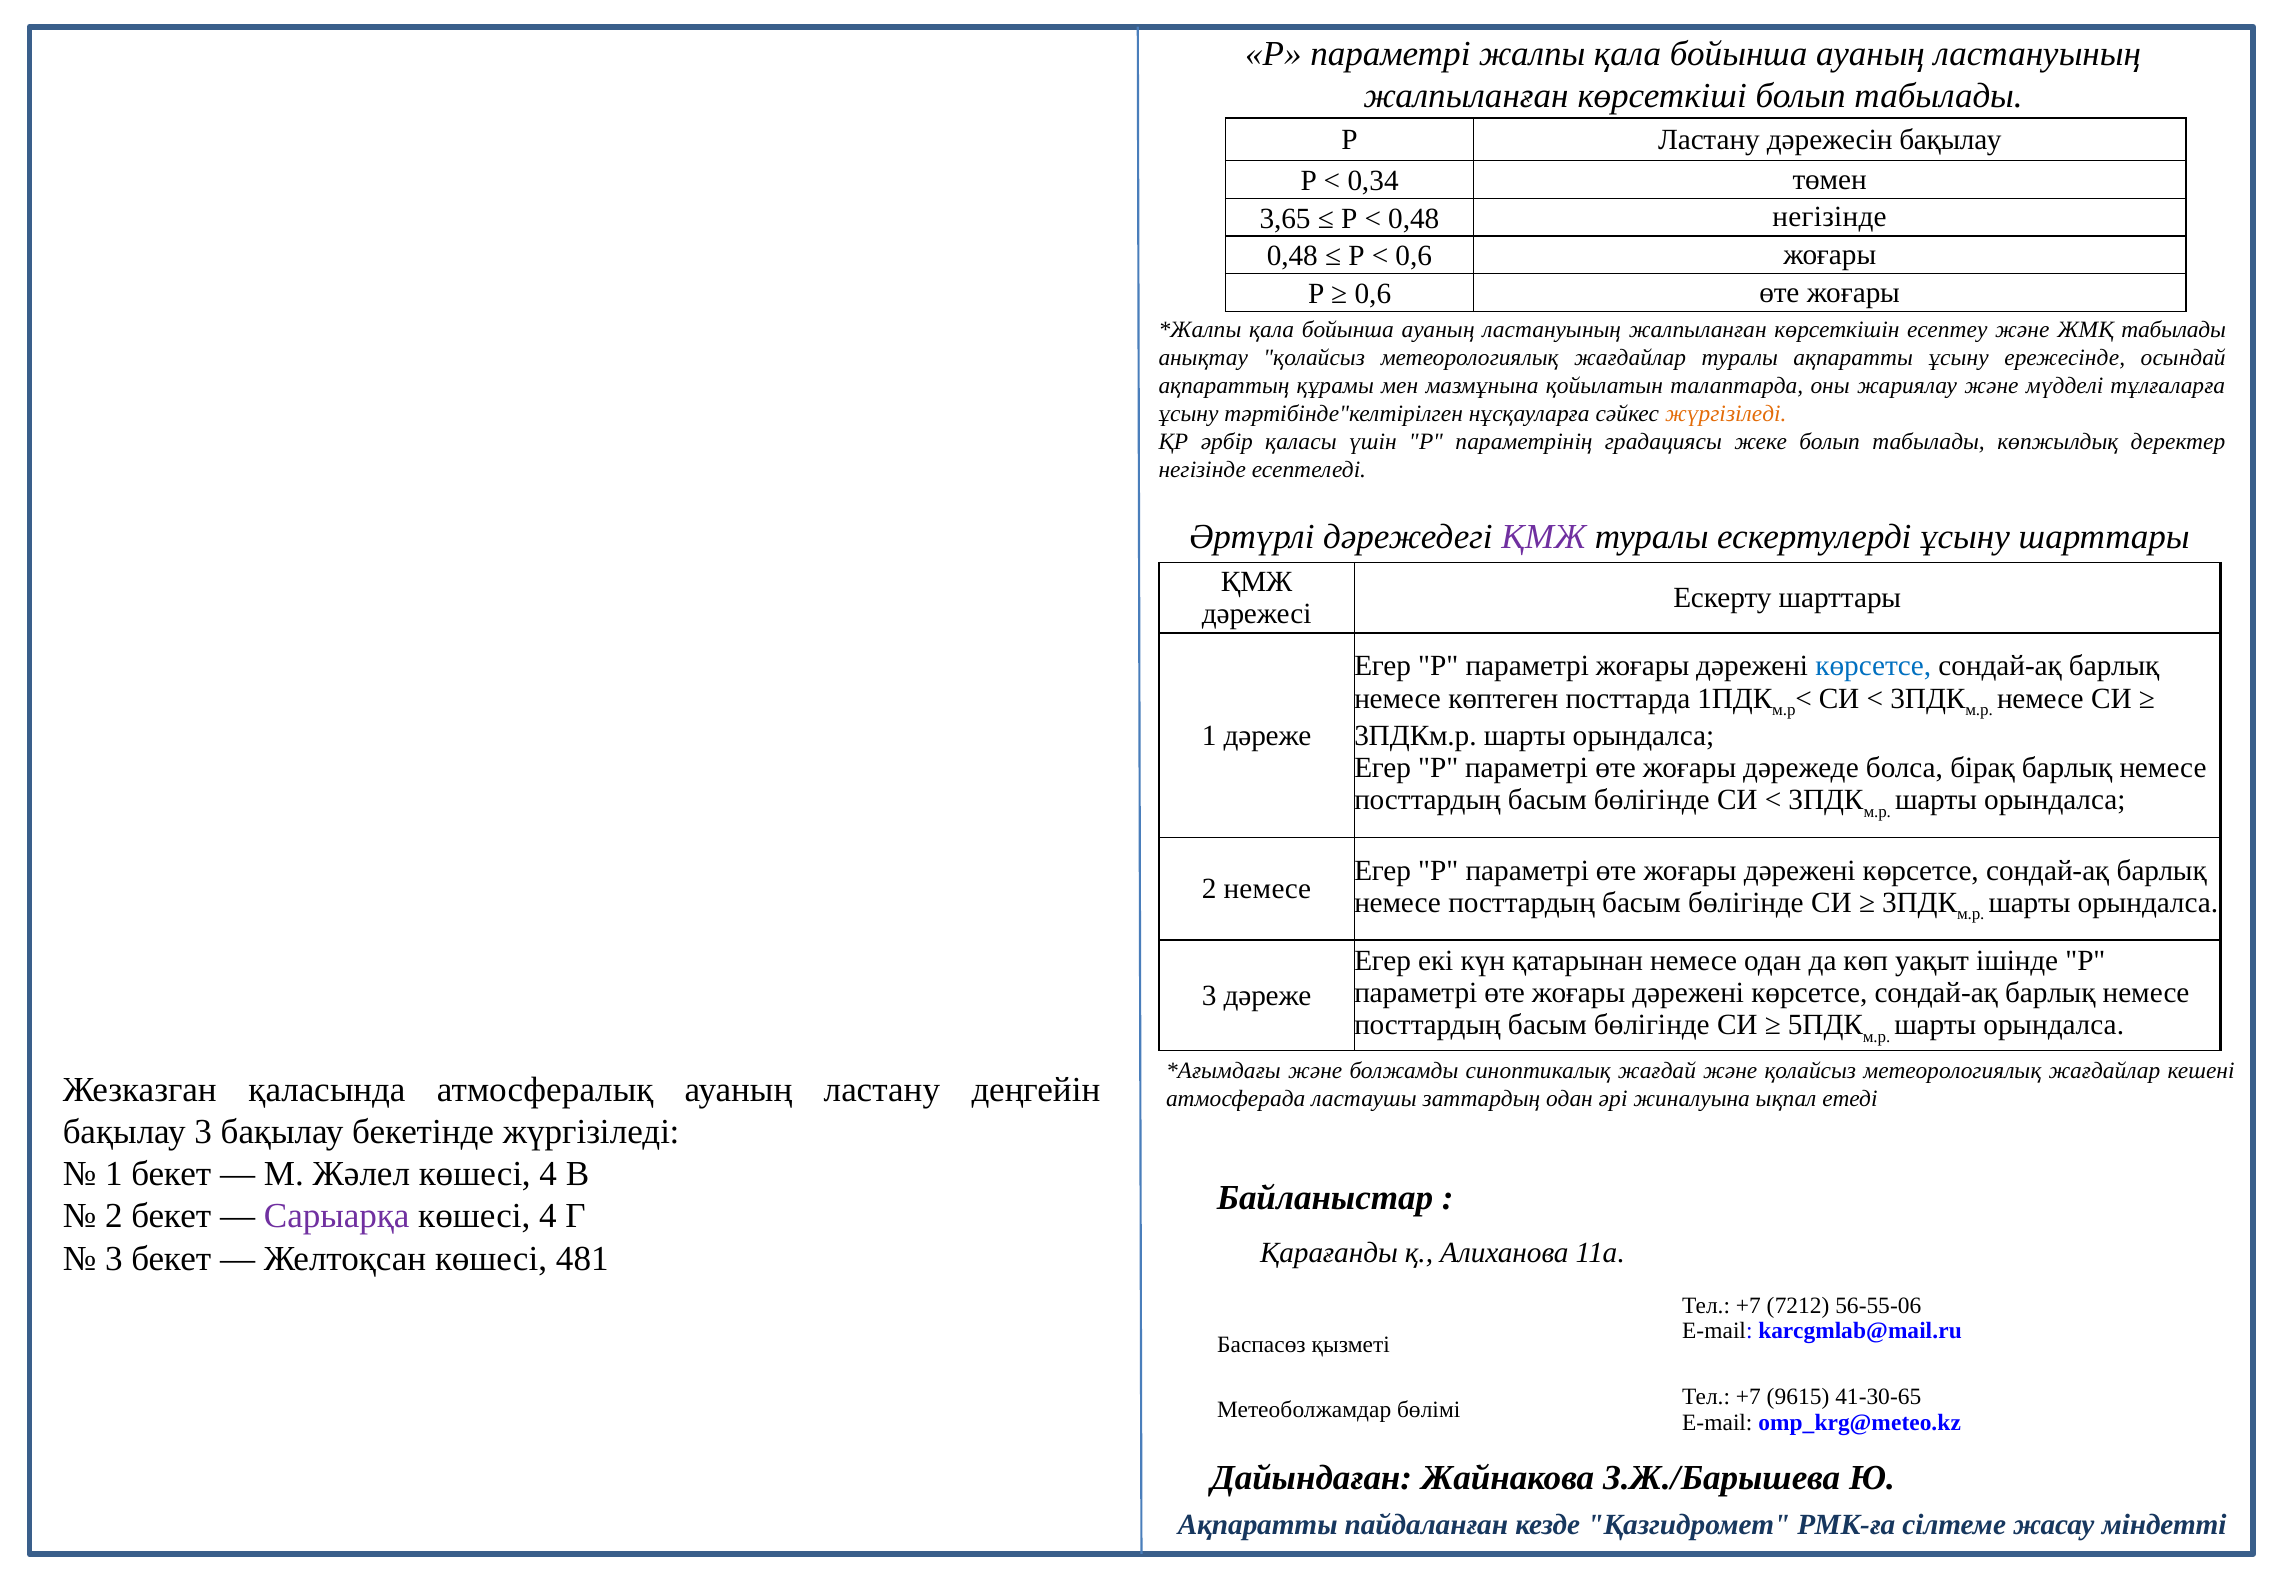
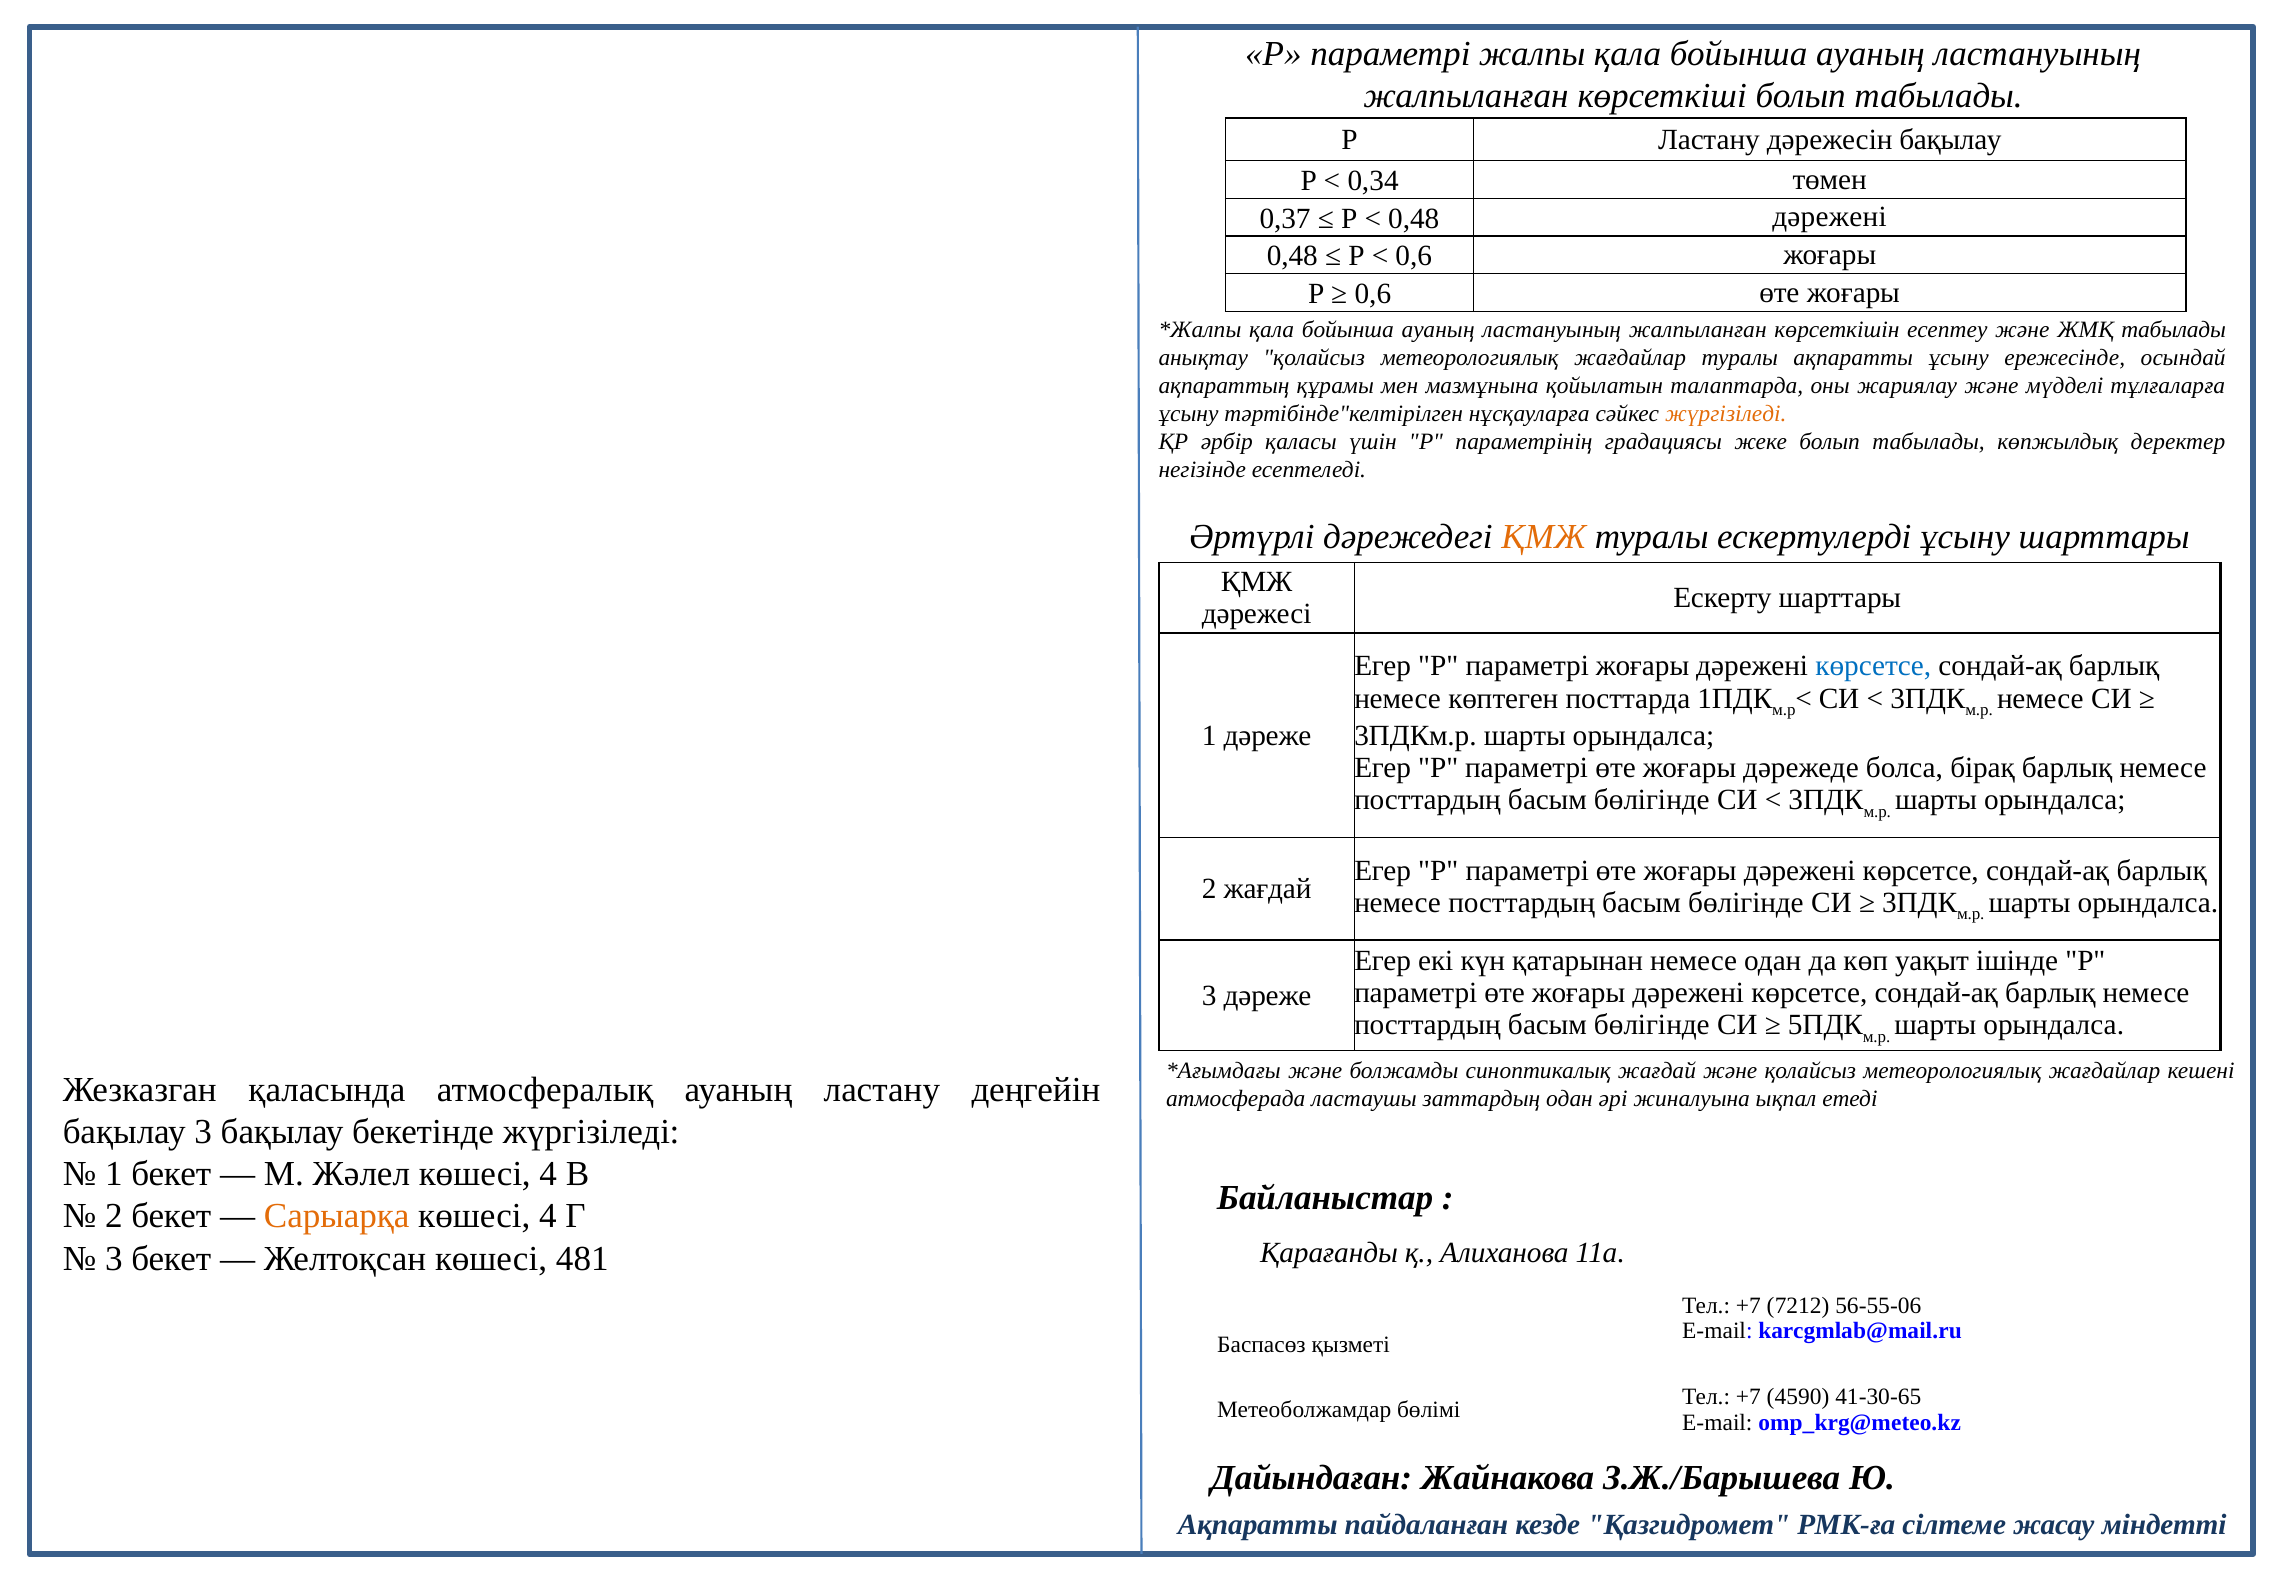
3,65: 3,65 -> 0,37
0,48 негізінде: негізінде -> дәрежені
ҚМЖ at (1544, 536) colour: purple -> orange
2 немесе: немесе -> жағдай
Сарыарқа colour: purple -> orange
9615: 9615 -> 4590
